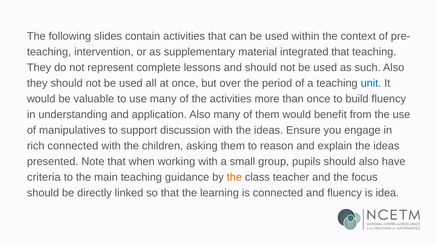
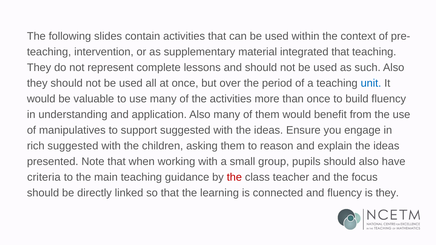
support discussion: discussion -> suggested
rich connected: connected -> suggested
the at (234, 177) colour: orange -> red
is idea: idea -> they
